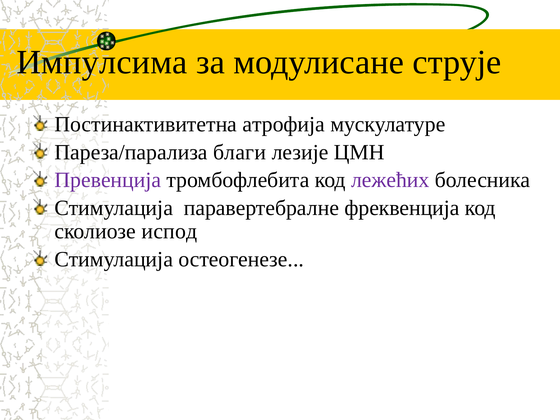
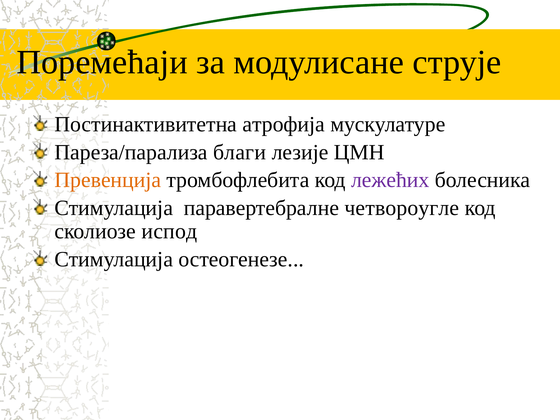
Импулсима: Импулсима -> Поремећаји
Превенција colour: purple -> orange
фреквенција: фреквенција -> четвороугле
